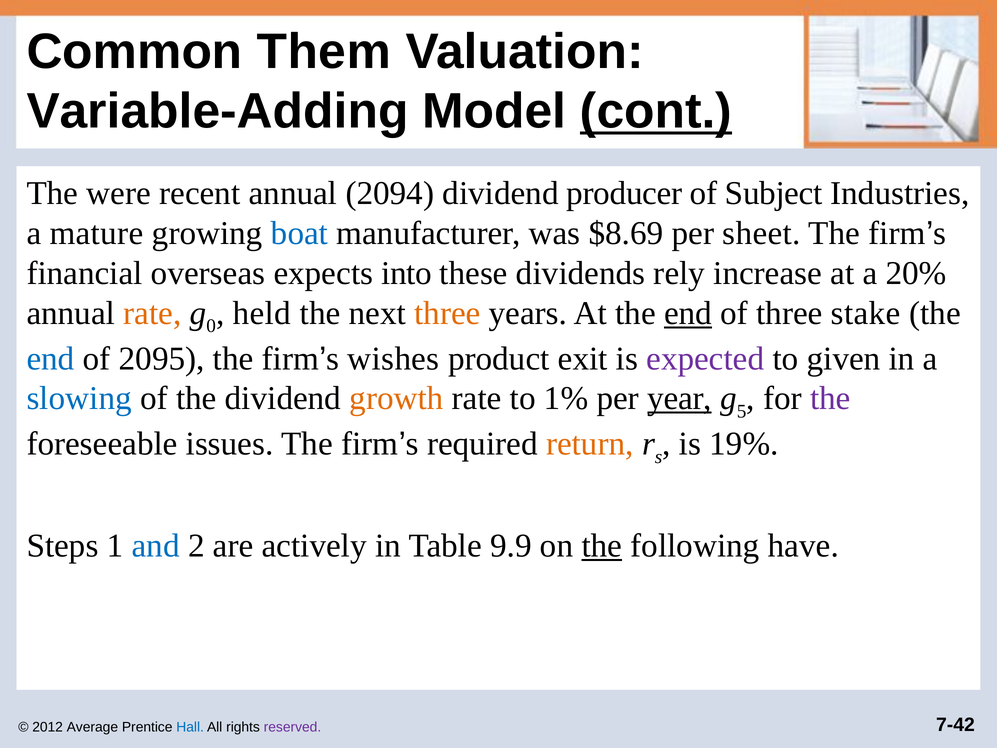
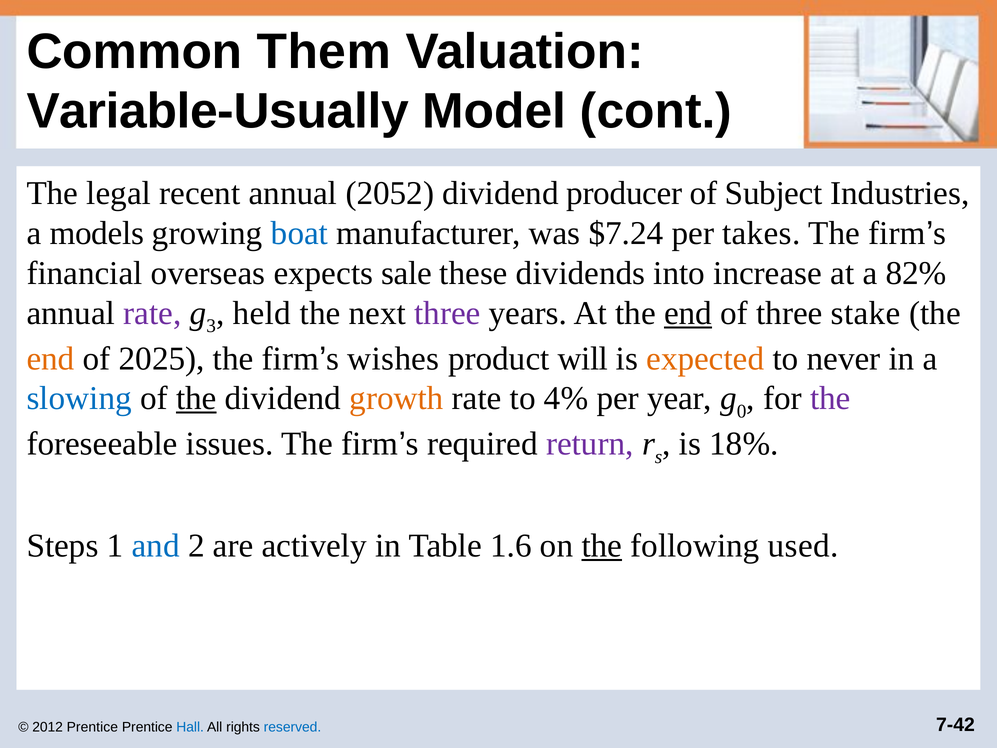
Variable-Adding: Variable-Adding -> Variable-Usually
cont underline: present -> none
were: were -> legal
2094: 2094 -> 2052
mature: mature -> models
$8.69: $8.69 -> $7.24
sheet: sheet -> takes
into: into -> sale
rely: rely -> into
20%: 20% -> 82%
rate at (152, 313) colour: orange -> purple
0: 0 -> 3
three at (447, 313) colour: orange -> purple
end at (51, 358) colour: blue -> orange
2095: 2095 -> 2025
exit: exit -> will
expected colour: purple -> orange
given: given -> never
the at (196, 398) underline: none -> present
1%: 1% -> 4%
year underline: present -> none
5: 5 -> 0
return colour: orange -> purple
19%: 19% -> 18%
9.9: 9.9 -> 1.6
have: have -> used
2012 Average: Average -> Prentice
reserved colour: purple -> blue
